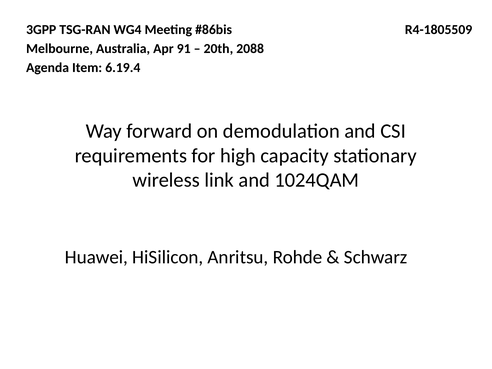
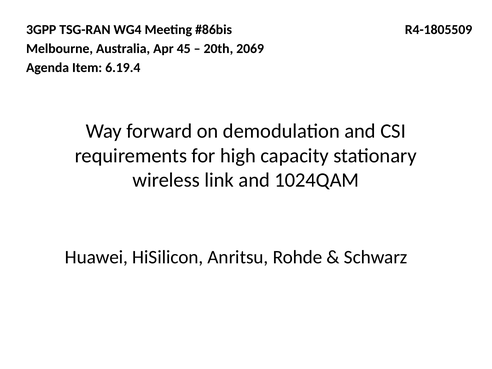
91: 91 -> 45
2088: 2088 -> 2069
